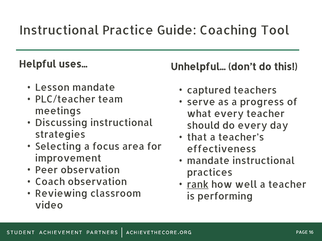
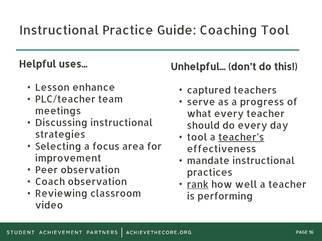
Lesson mandate: mandate -> enhance
that at (197, 138): that -> tool
teacher’s underline: none -> present
